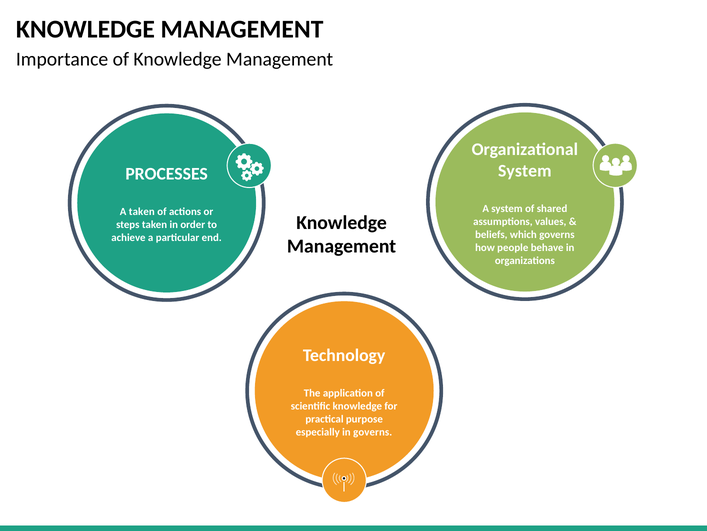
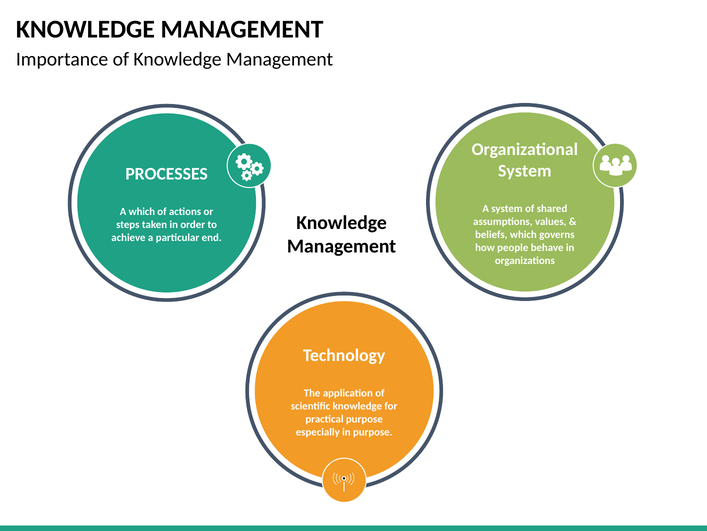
A taken: taken -> which
in governs: governs -> purpose
